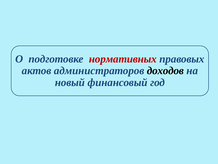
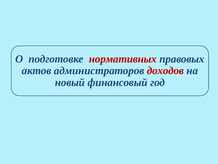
доходов colour: black -> red
